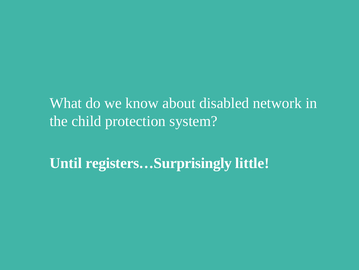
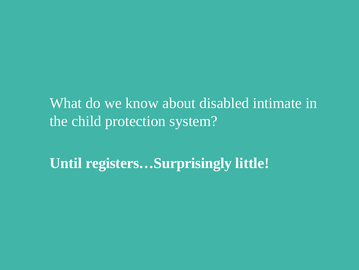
network: network -> intimate
